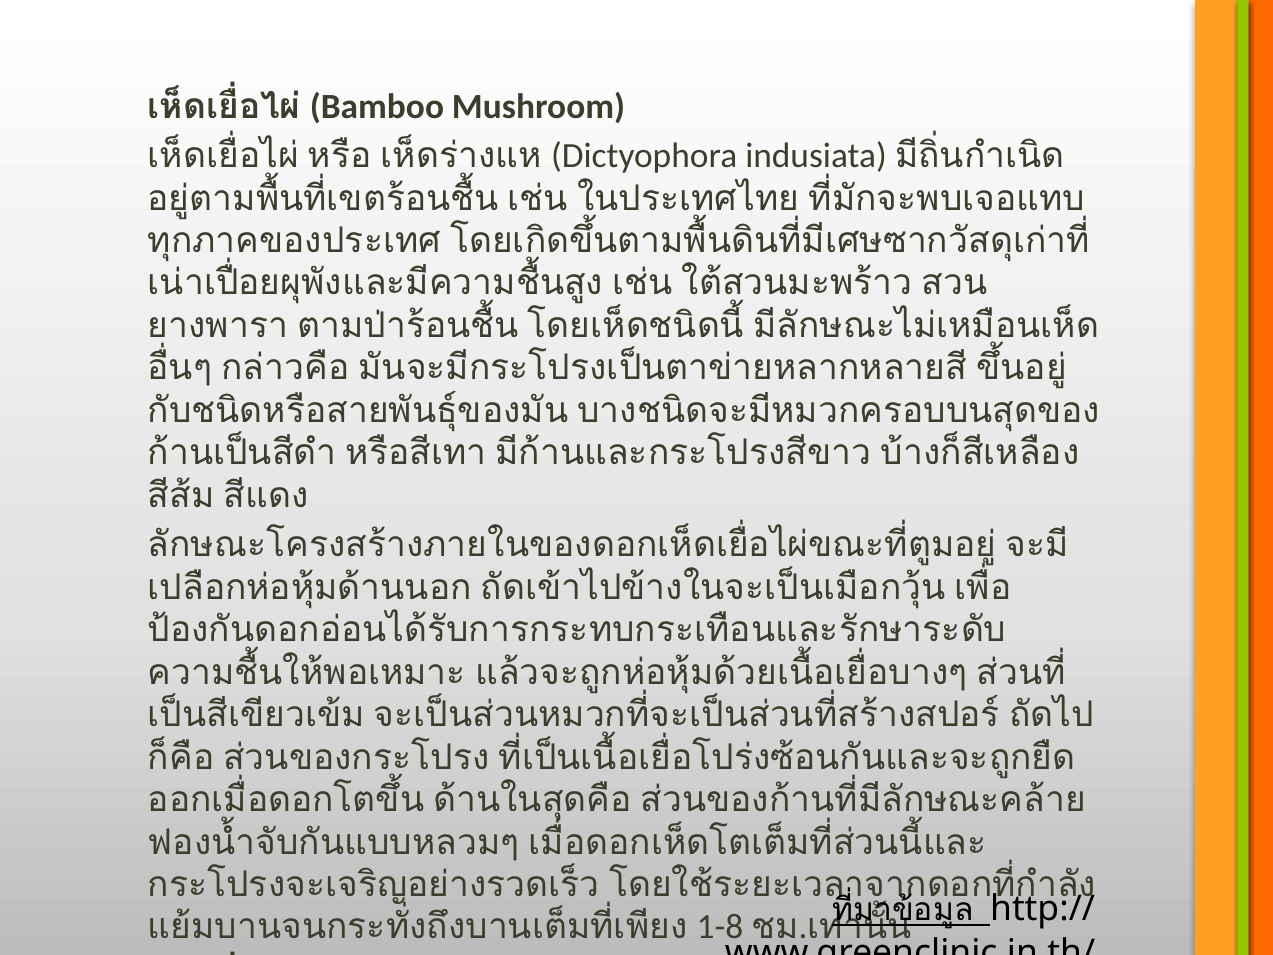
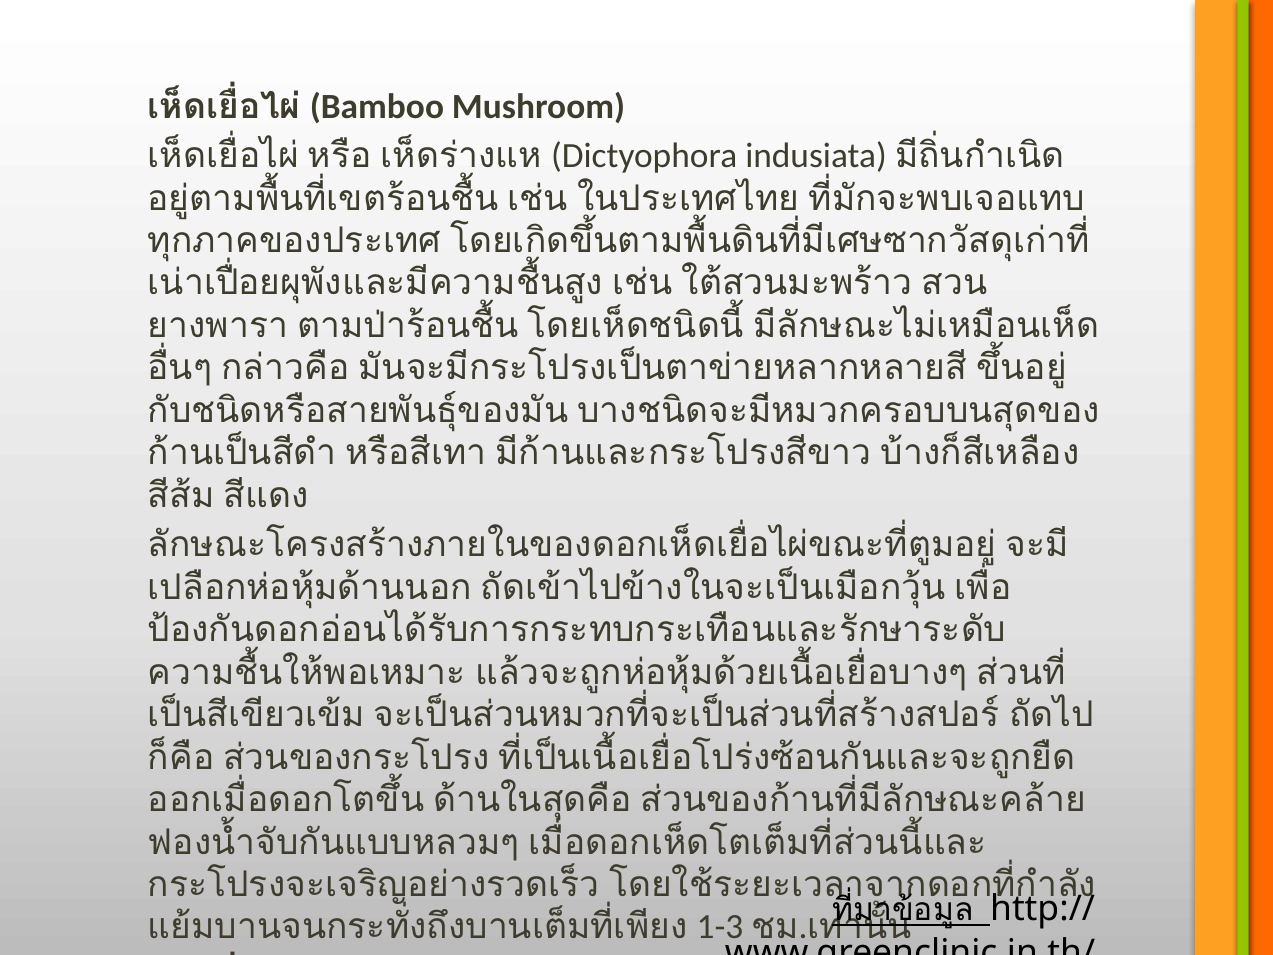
1-8: 1-8 -> 1-3
